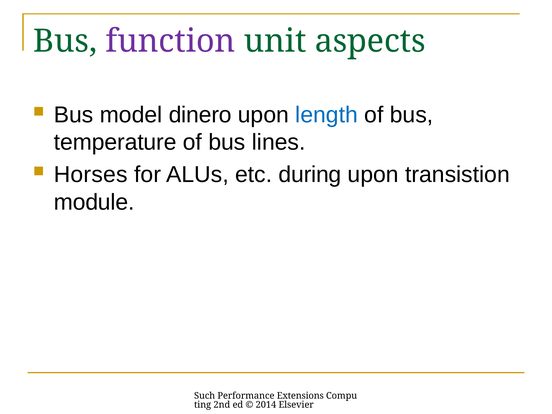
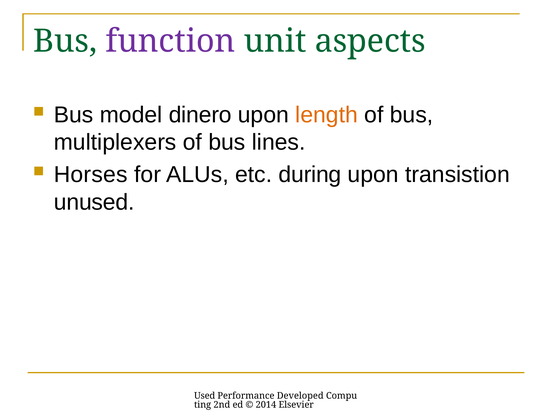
length colour: blue -> orange
temperature: temperature -> multiplexers
module: module -> unused
Such: Such -> Used
Extensions: Extensions -> Developed
